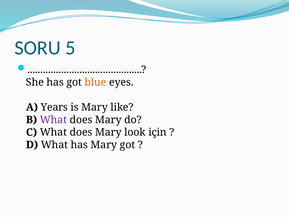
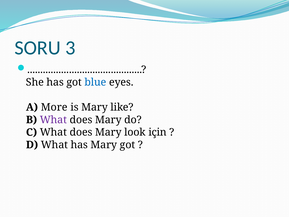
5: 5 -> 3
blue colour: orange -> blue
Years: Years -> More
